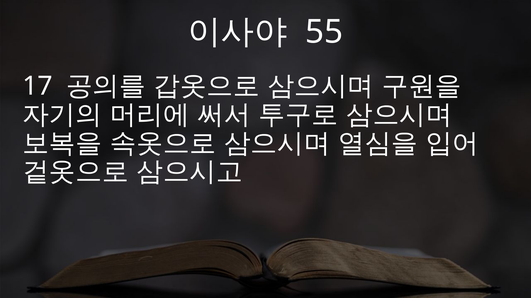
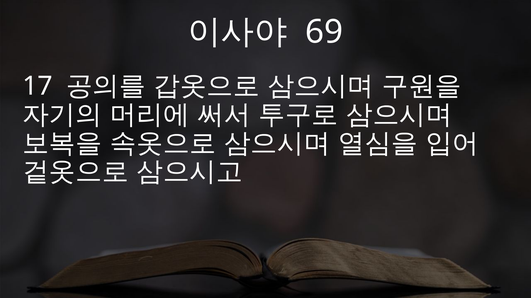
55: 55 -> 69
